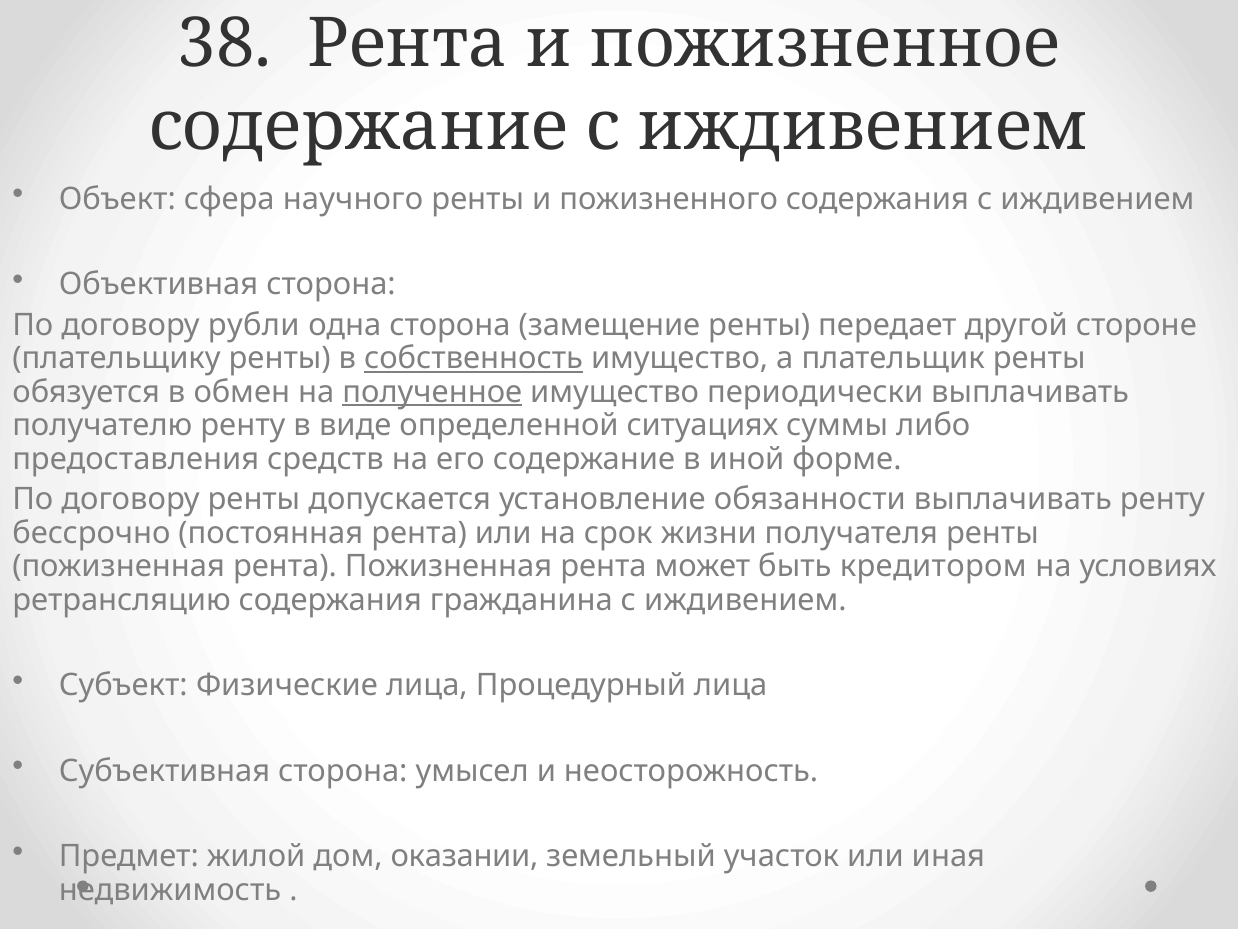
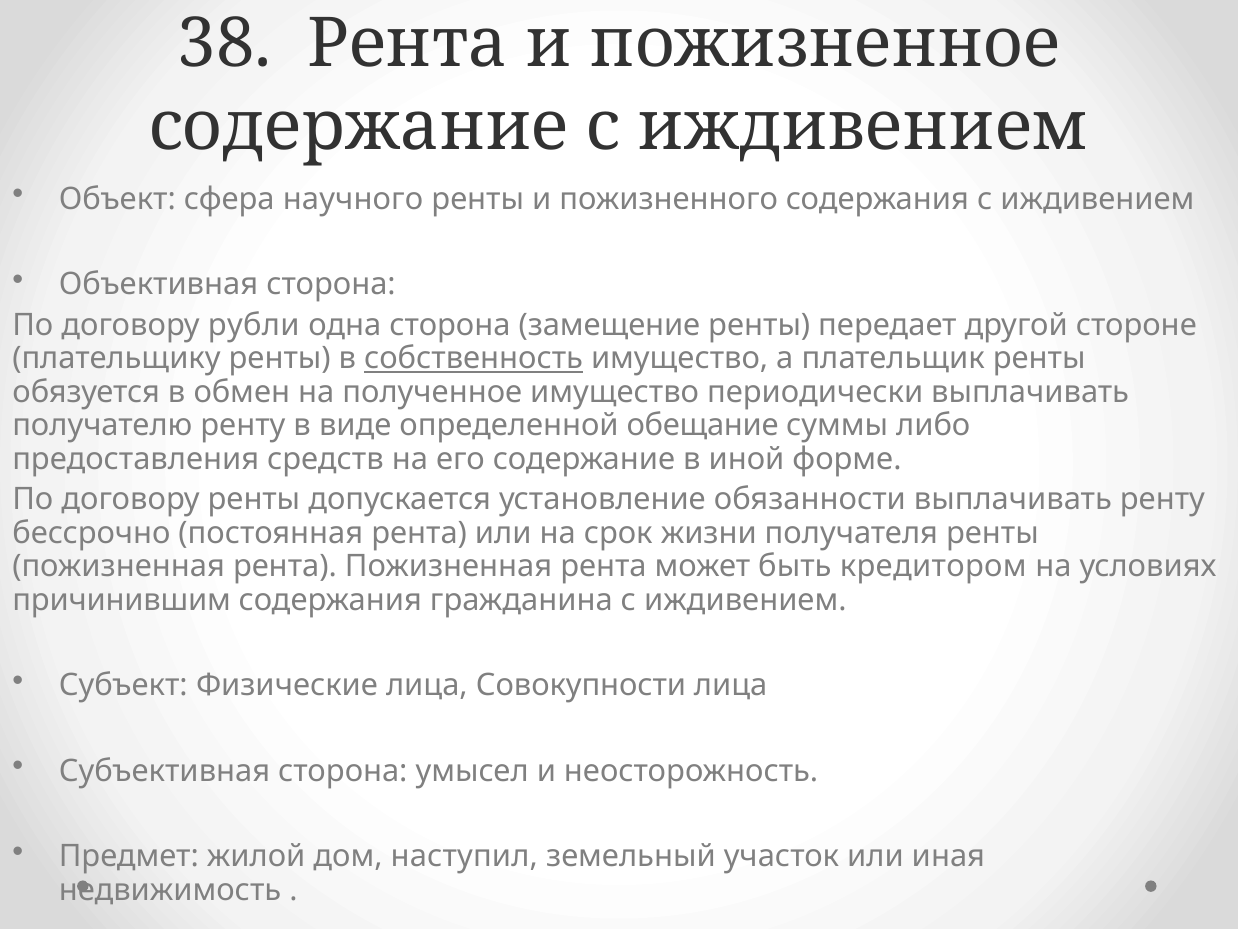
полученное underline: present -> none
ситуациях: ситуациях -> обещание
ретрансляцию: ретрансляцию -> причинившим
Процедурный: Процедурный -> Совокупности
оказании: оказании -> наступил
